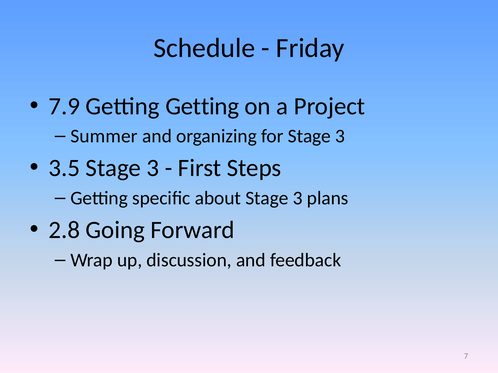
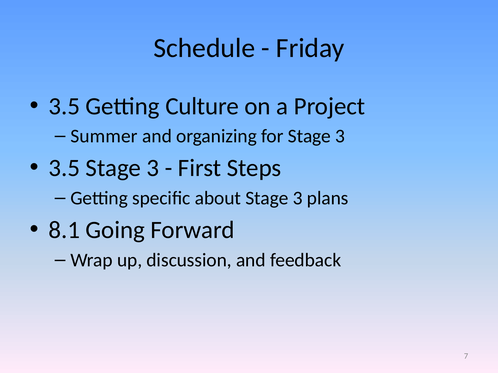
7.9 at (64, 106): 7.9 -> 3.5
Getting Getting: Getting -> Culture
2.8: 2.8 -> 8.1
